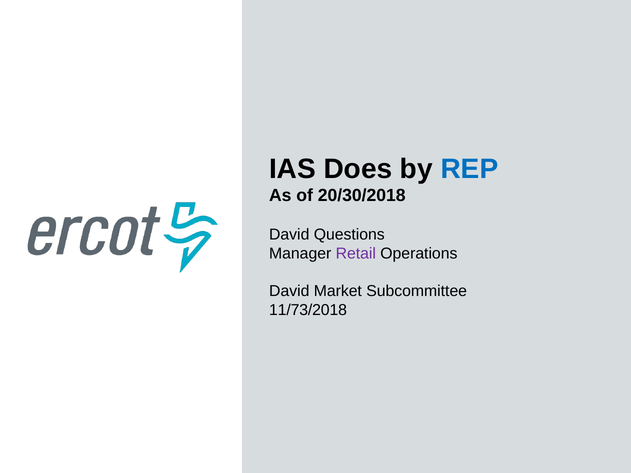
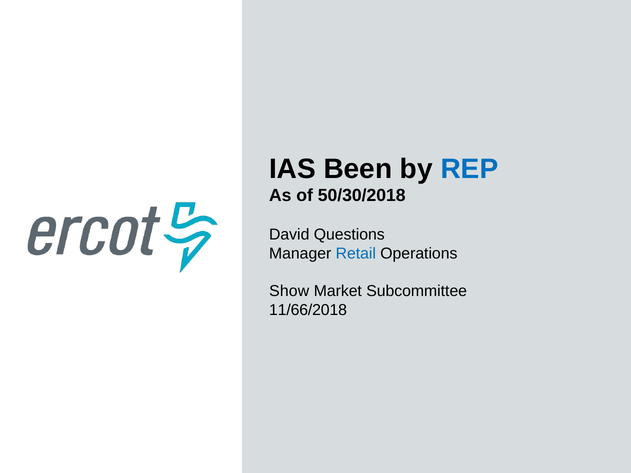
Does: Does -> Been
20/30/2018: 20/30/2018 -> 50/30/2018
Retail colour: purple -> blue
David at (289, 291): David -> Show
11/73/2018: 11/73/2018 -> 11/66/2018
